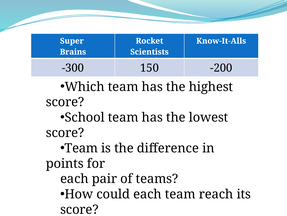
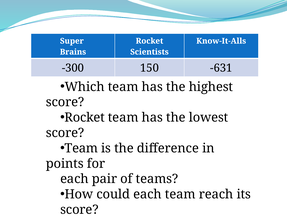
-200: -200 -> -631
School at (85, 117): School -> Rocket
